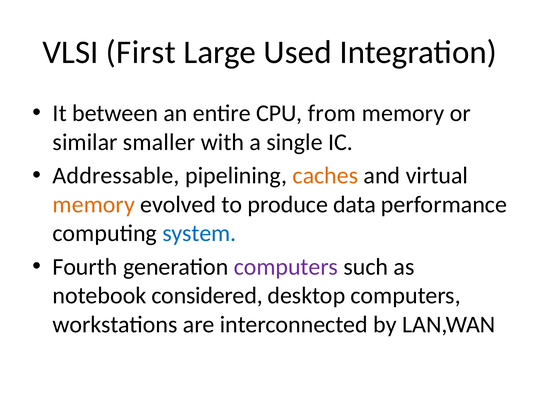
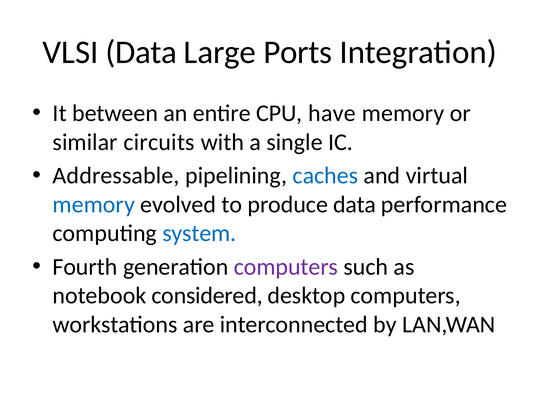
VLSI First: First -> Data
Used: Used -> Ports
from: from -> have
smaller: smaller -> circuits
caches colour: orange -> blue
memory at (94, 205) colour: orange -> blue
